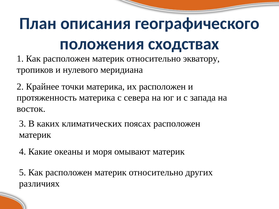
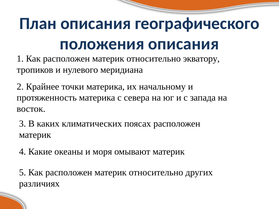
положения сходствах: сходствах -> описания
их расположен: расположен -> начальному
